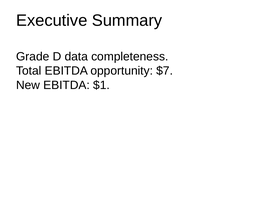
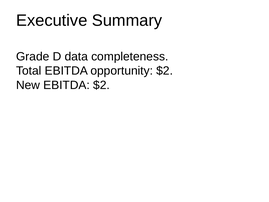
opportunity $7: $7 -> $2
EBITDA $1: $1 -> $2
